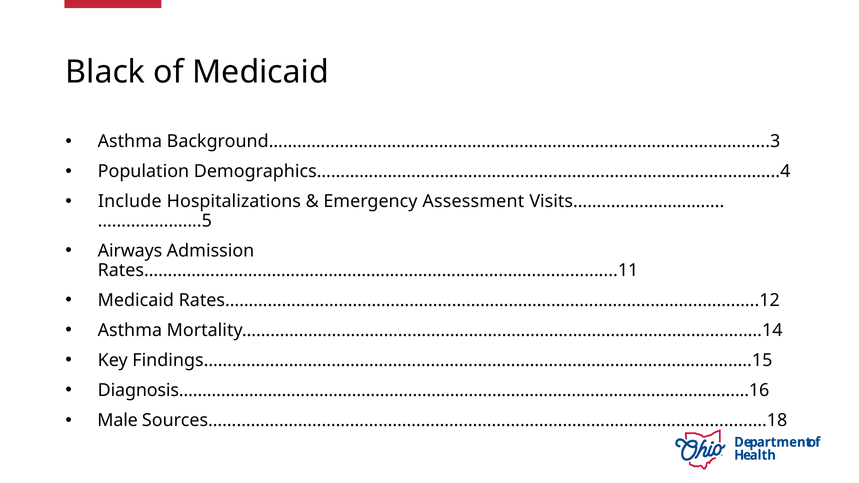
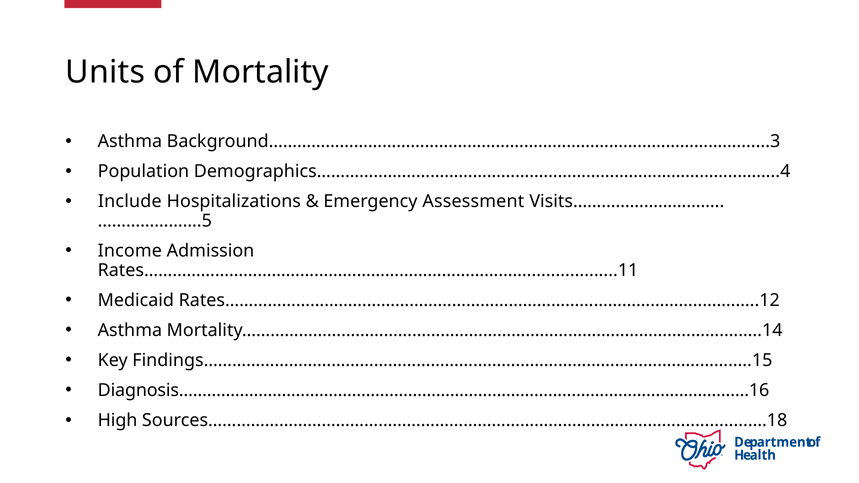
Black: Black -> Units
of Medicaid: Medicaid -> Mortality
Airways: Airways -> Income
Male: Male -> High
